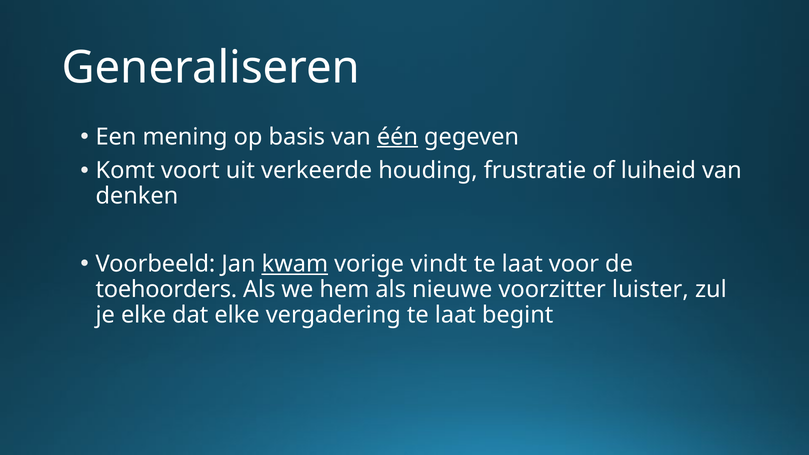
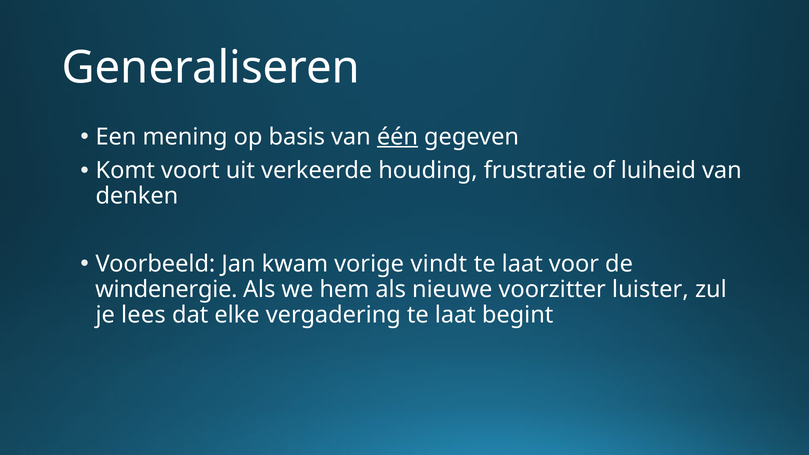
kwam underline: present -> none
toehoorders: toehoorders -> windenergie
je elke: elke -> lees
